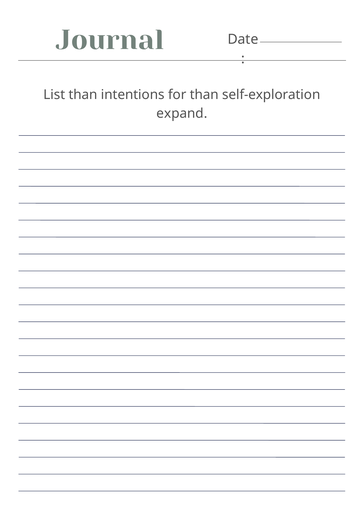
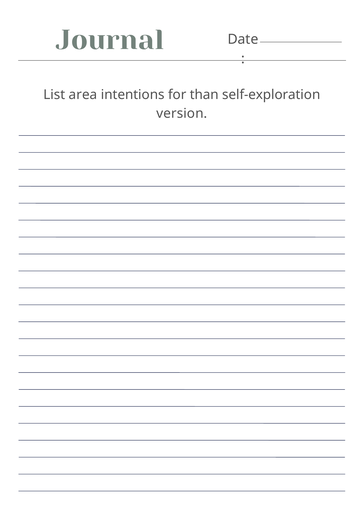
List than: than -> area
expand: expand -> version
